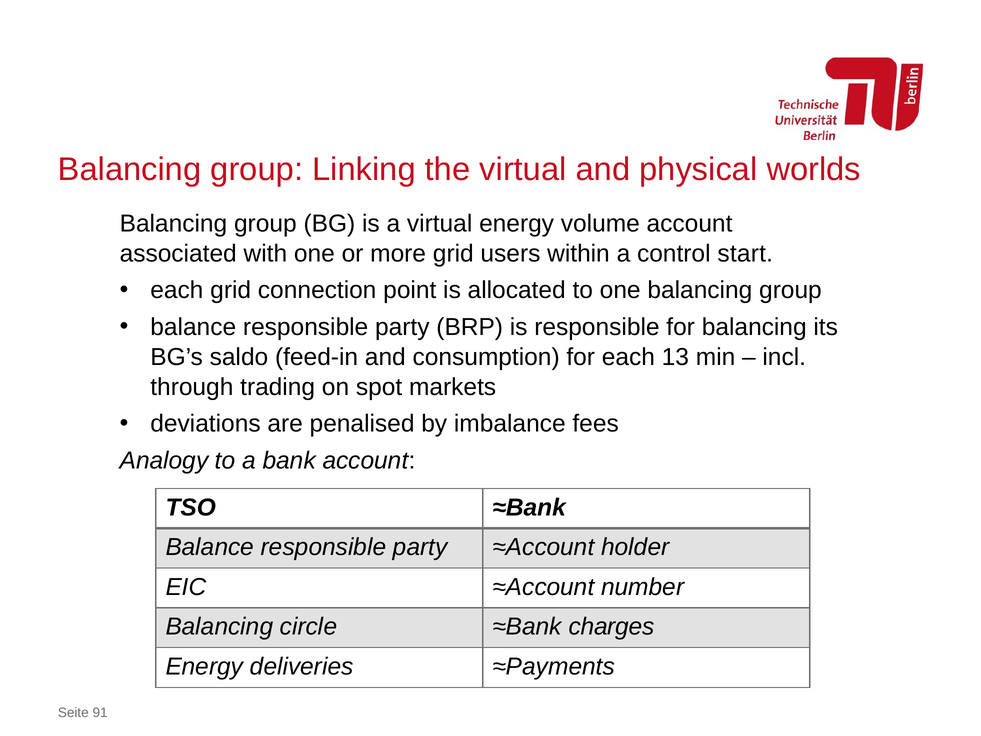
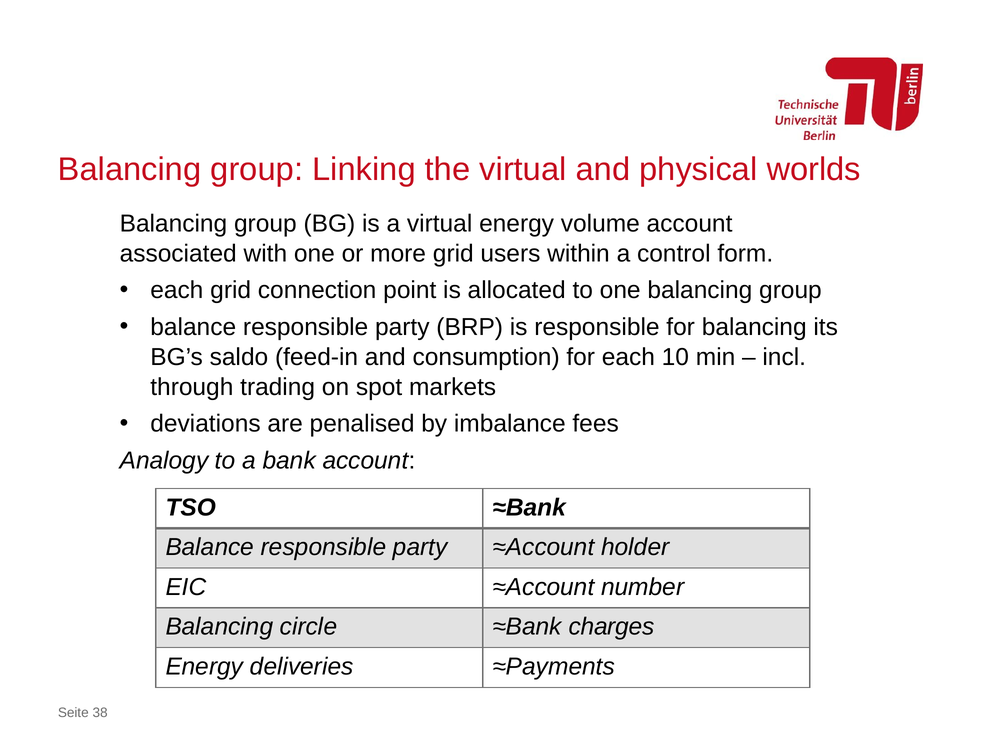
start: start -> form
13: 13 -> 10
91: 91 -> 38
